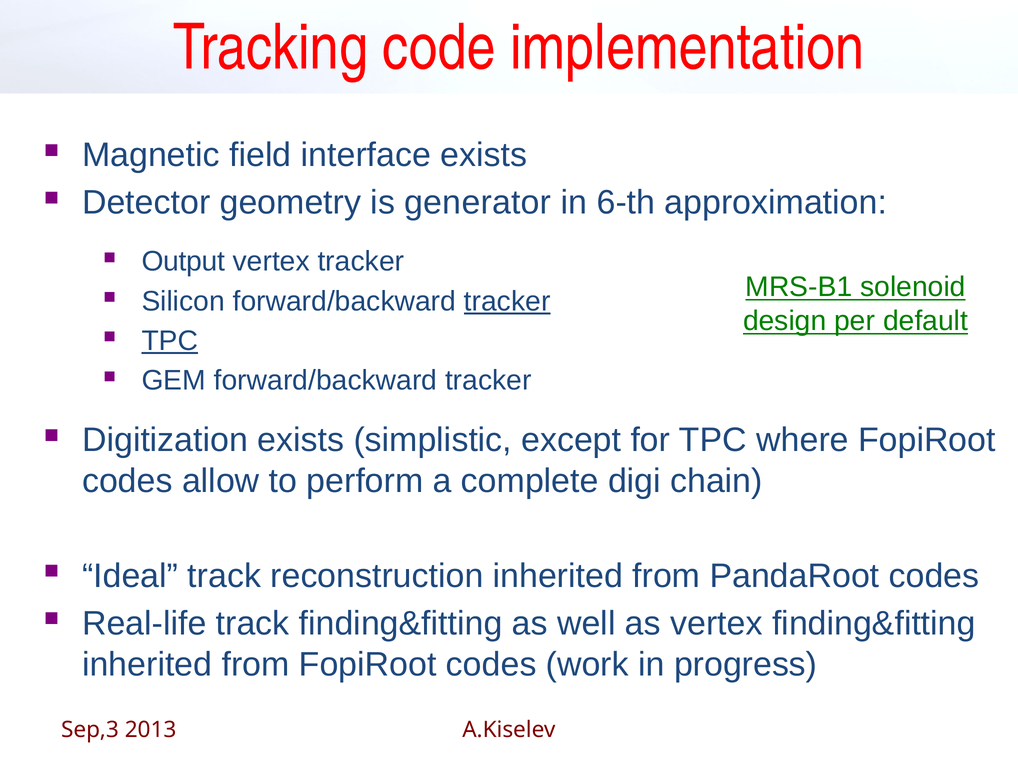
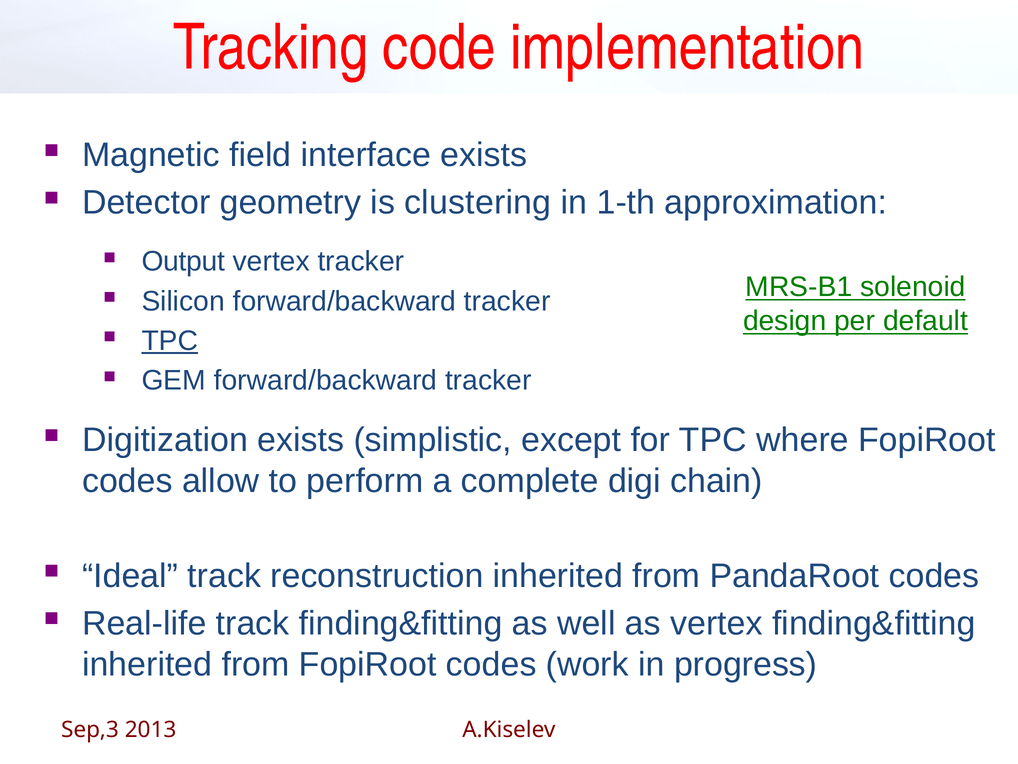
generator: generator -> clustering
6-th: 6-th -> 1-th
tracker at (507, 301) underline: present -> none
